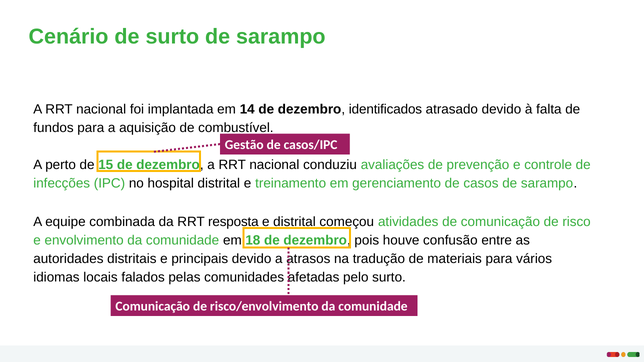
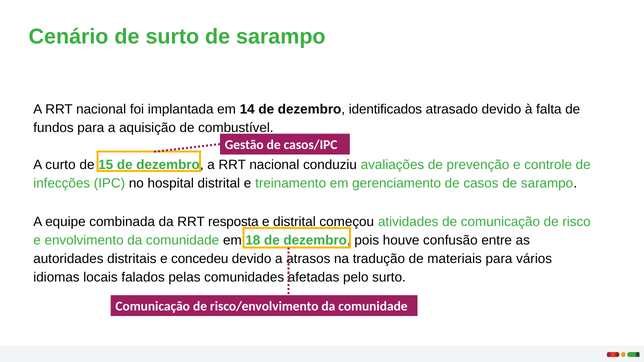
perto: perto -> curto
principais: principais -> concedeu
